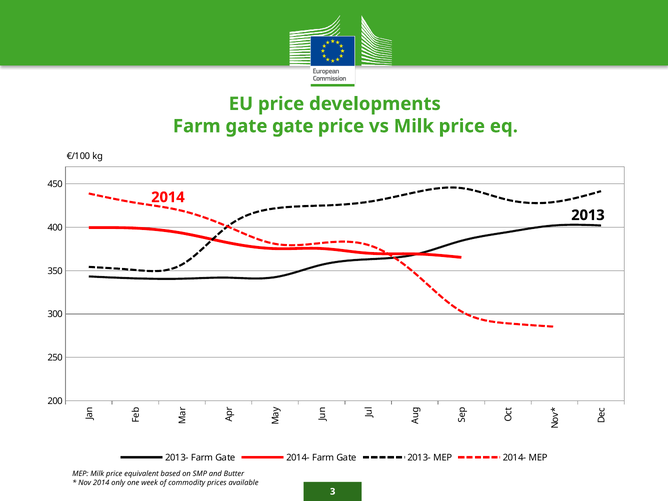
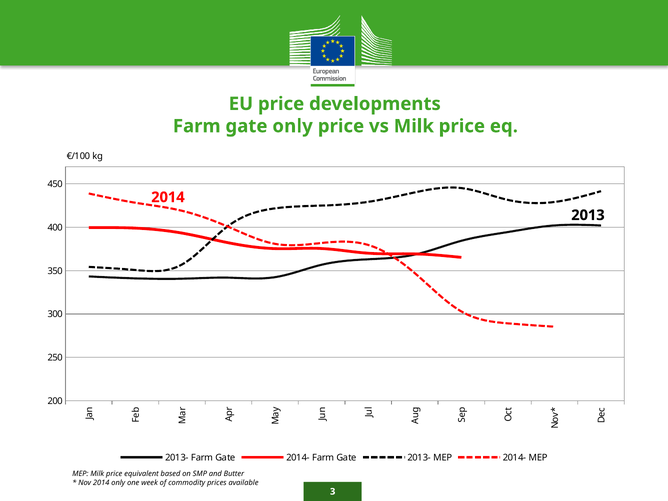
gate gate: gate -> only
